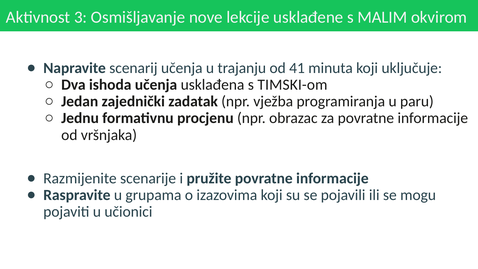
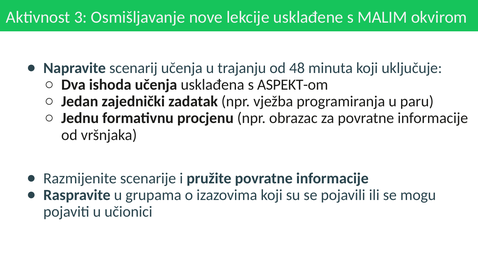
41: 41 -> 48
TIMSKI-om: TIMSKI-om -> ASPEKT-om
